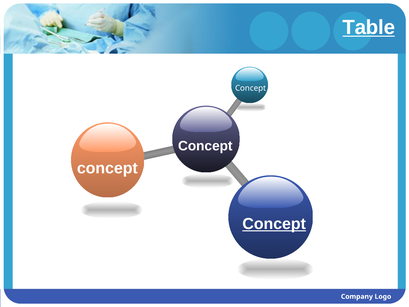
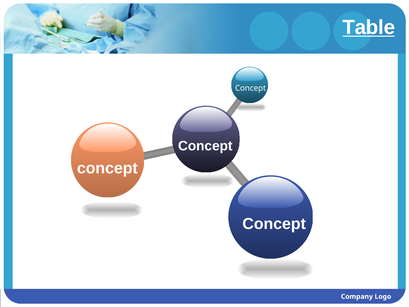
Concept at (274, 224) underline: present -> none
